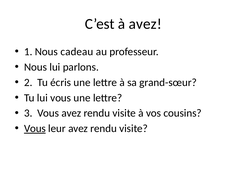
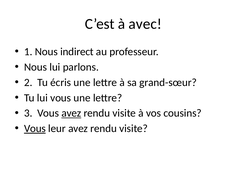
à avez: avez -> avec
cadeau: cadeau -> indirect
avez at (71, 113) underline: none -> present
